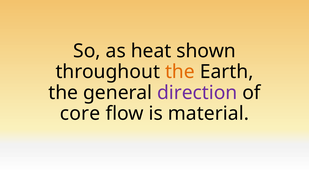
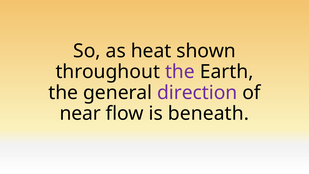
the at (180, 72) colour: orange -> purple
core: core -> near
material: material -> beneath
